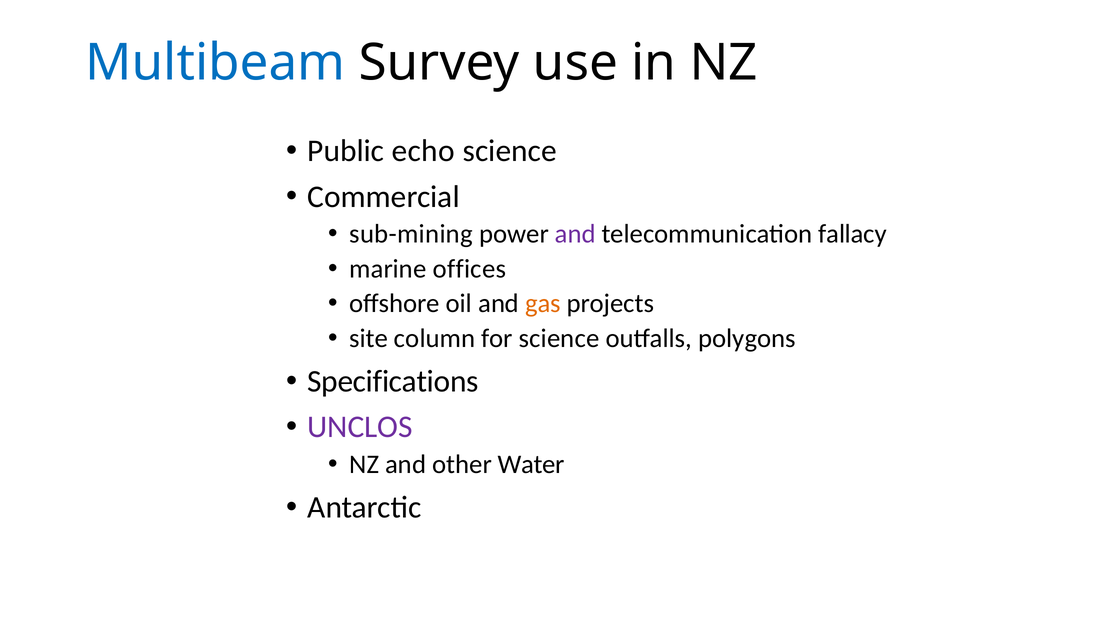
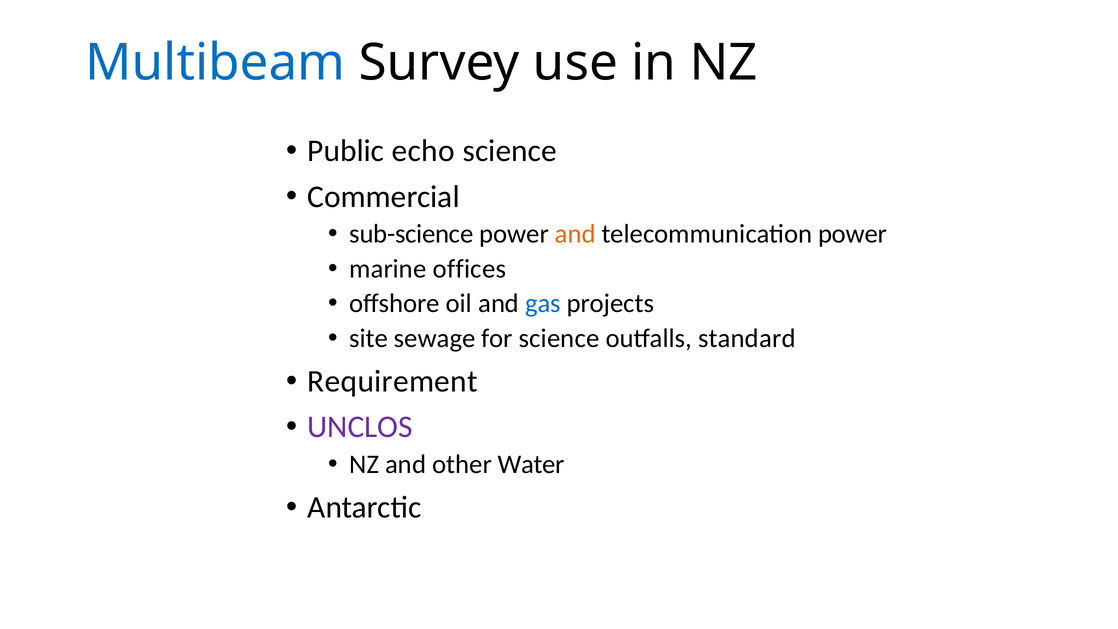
sub-mining: sub-mining -> sub-science
and at (575, 234) colour: purple -> orange
telecommunication fallacy: fallacy -> power
gas colour: orange -> blue
column: column -> sewage
polygons: polygons -> standard
Specifications: Specifications -> Requirement
